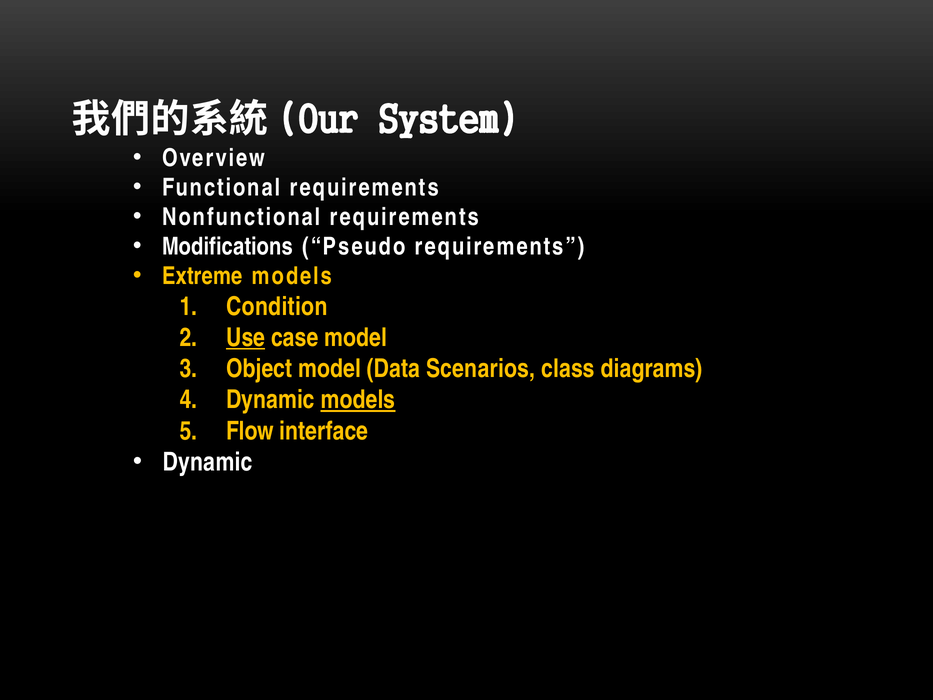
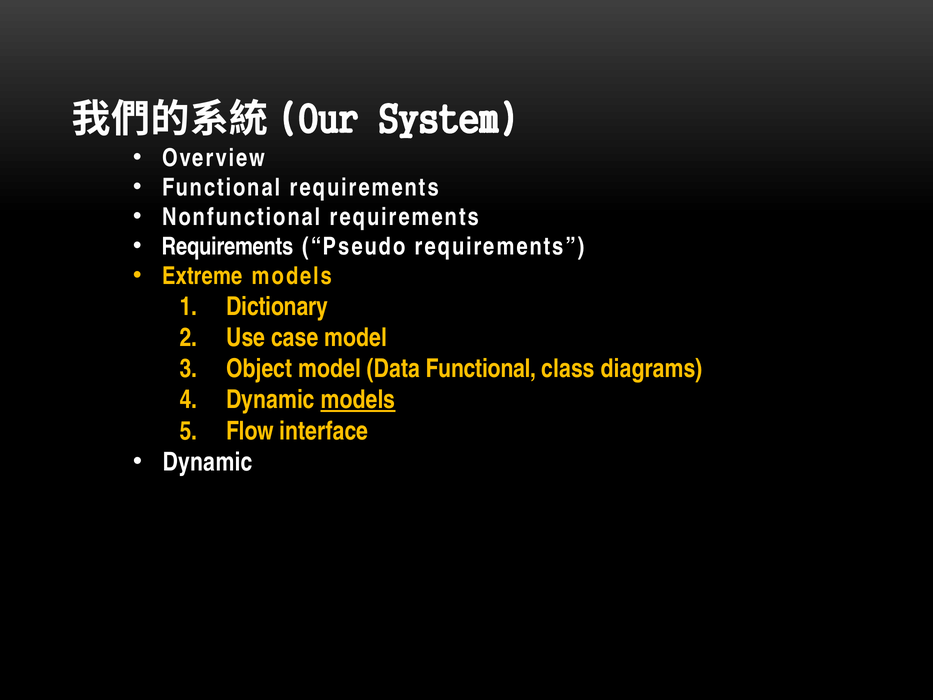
Modifications at (228, 246): Modifications -> Requirements
Condition: Condition -> Dictionary
Use underline: present -> none
Data Scenarios: Scenarios -> Functional
